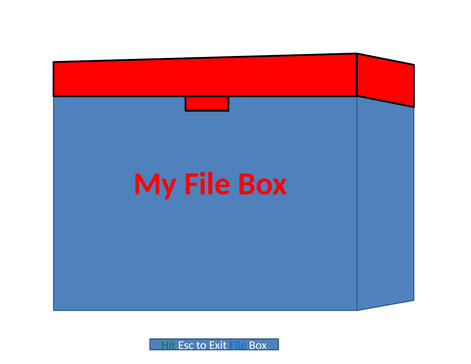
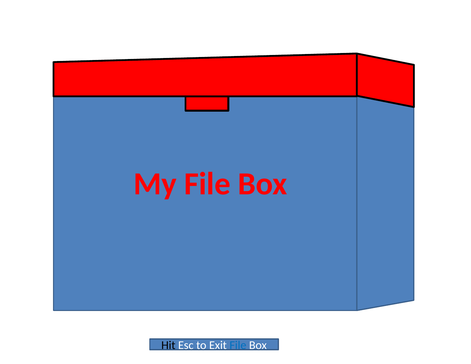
Hit colour: green -> black
